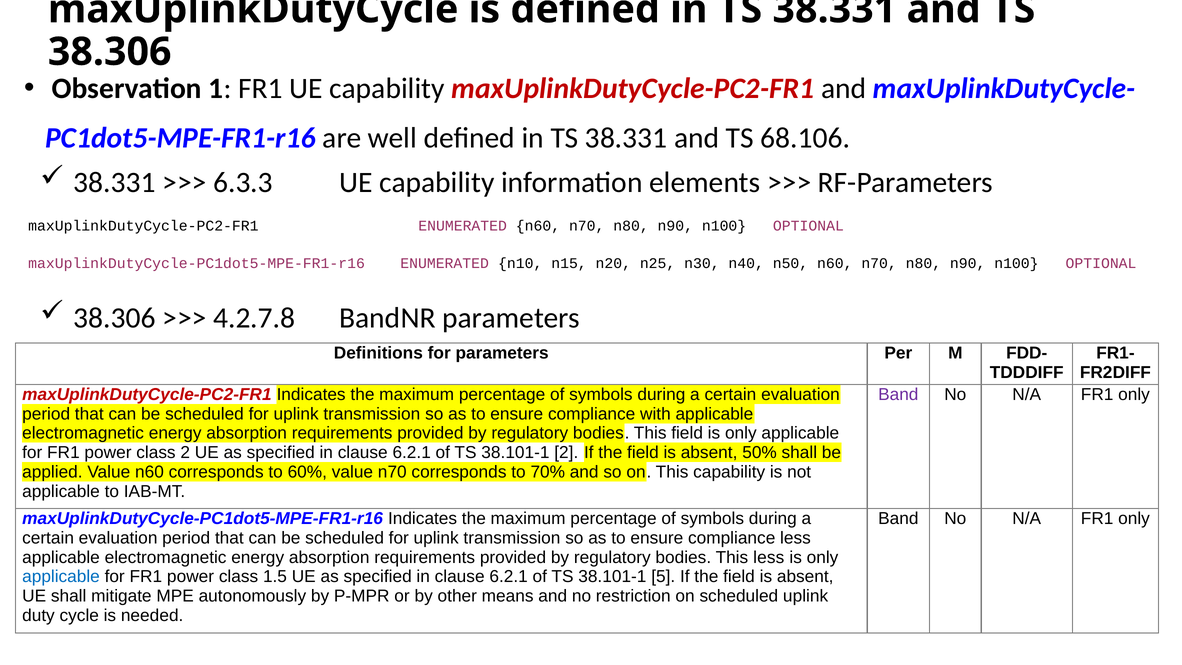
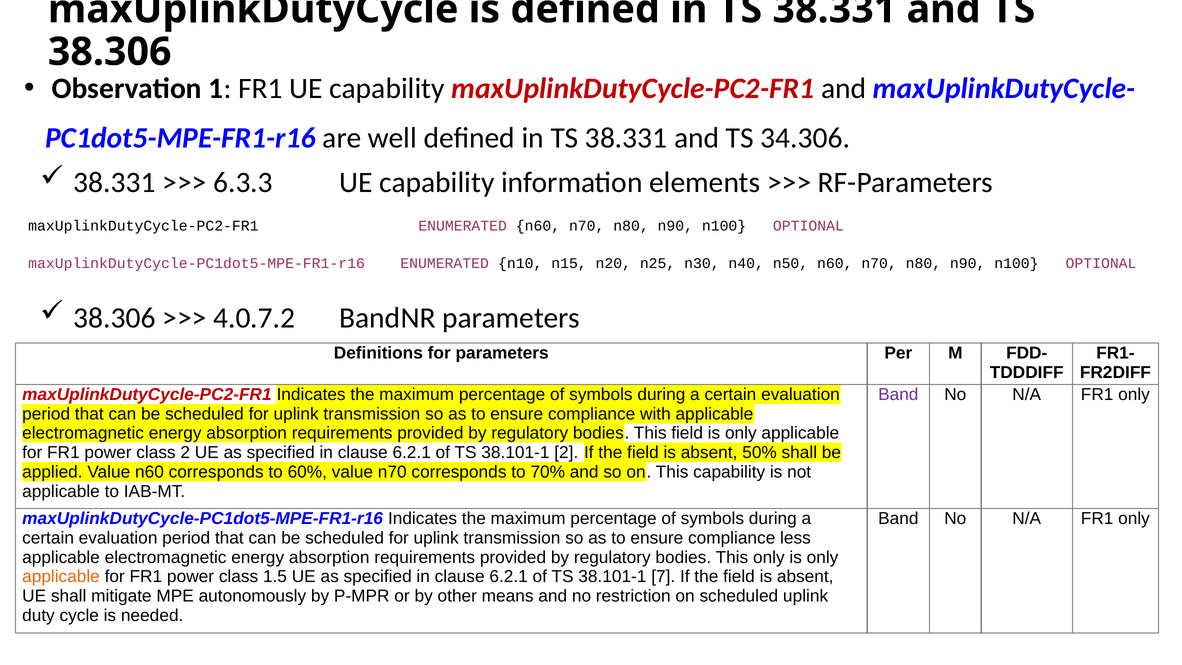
68.106: 68.106 -> 34.306
4.2.7.8: 4.2.7.8 -> 4.0.7.2
This less: less -> only
applicable at (61, 577) colour: blue -> orange
5: 5 -> 7
